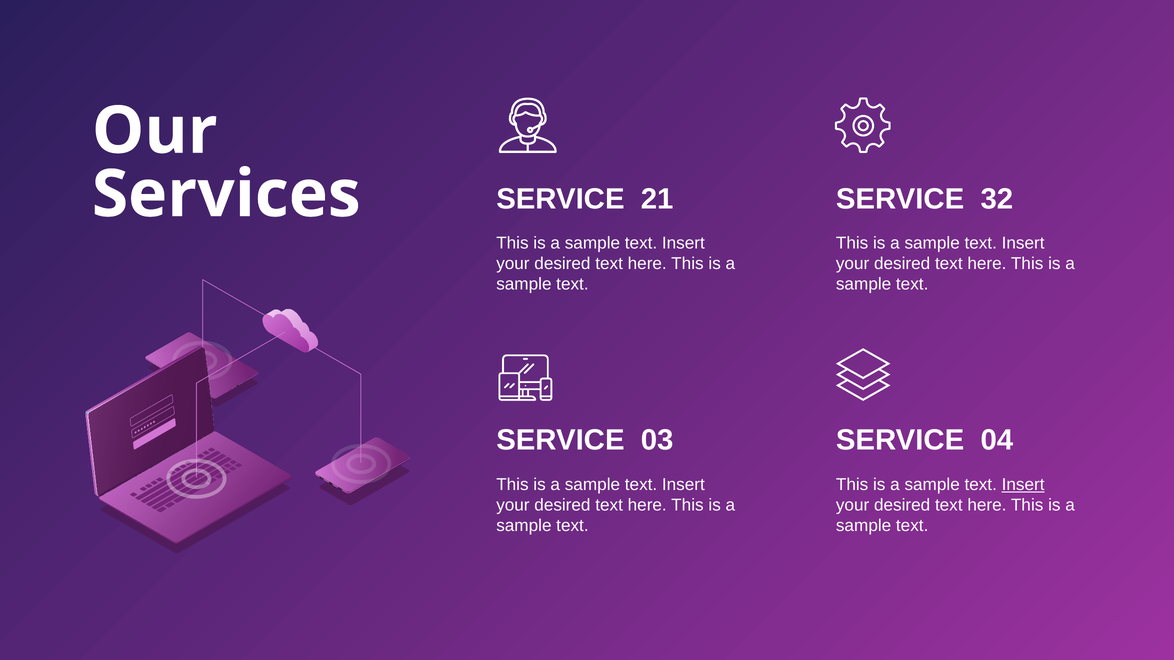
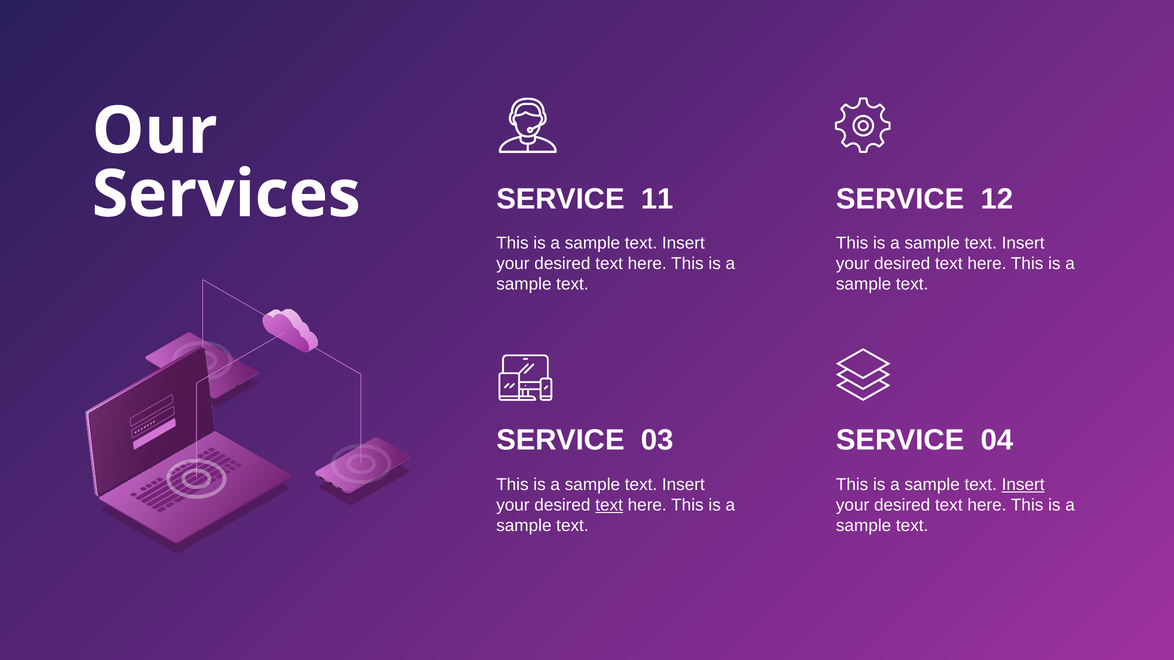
21: 21 -> 11
32: 32 -> 12
text at (609, 505) underline: none -> present
